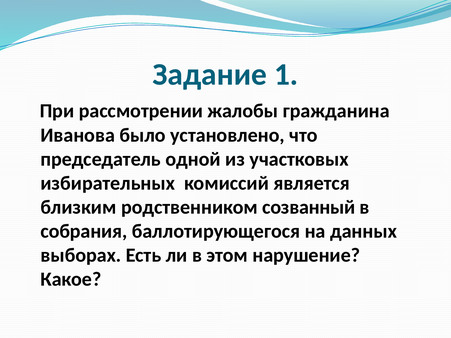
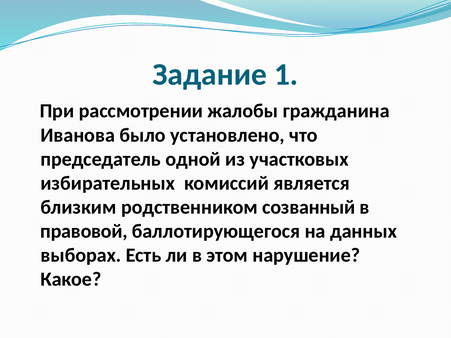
собрания: собрания -> правовой
